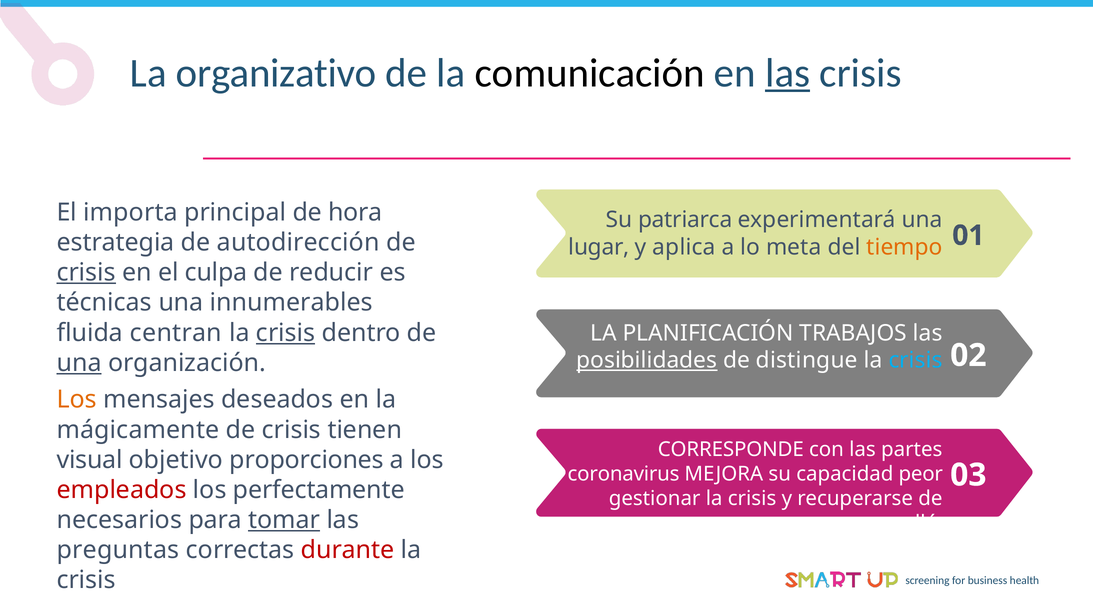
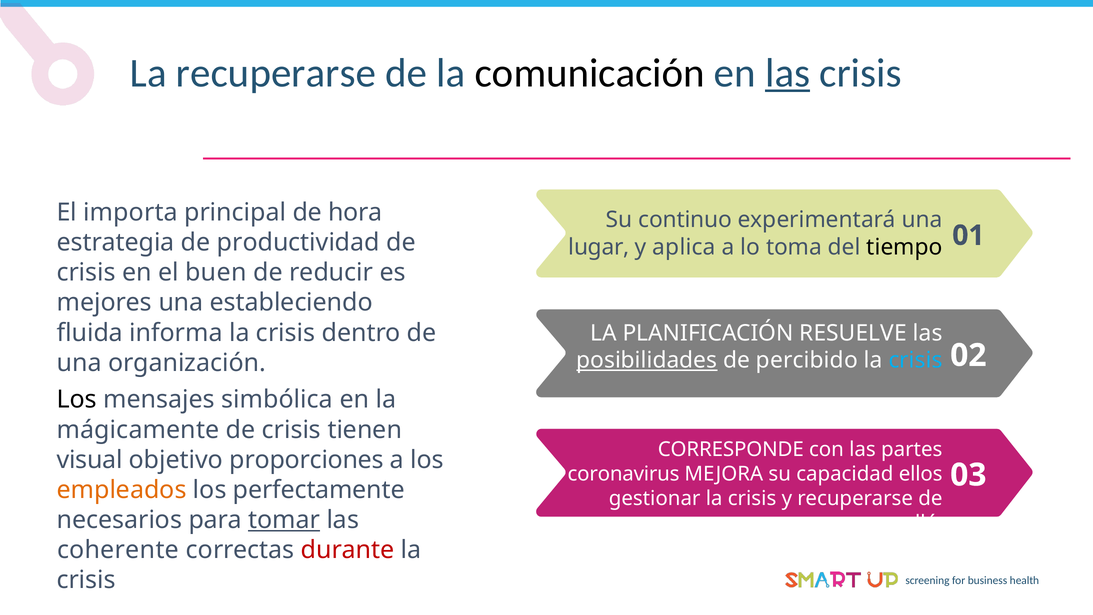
La organizativo: organizativo -> recuperarse
patriarca: patriarca -> continuo
autodirección: autodirección -> productividad
meta: meta -> toma
tiempo colour: orange -> black
crisis at (86, 273) underline: present -> none
culpa: culpa -> buen
técnicas: técnicas -> mejores
innumerables: innumerables -> estableciendo
centran: centran -> informa
crisis at (286, 333) underline: present -> none
TRABAJOS: TRABAJOS -> RESUELVE
distingue: distingue -> percibido
una at (79, 363) underline: present -> none
Los at (77, 400) colour: orange -> black
deseados: deseados -> simbólica
peor: peor -> ellos
empleados colour: red -> orange
preguntas: preguntas -> coherente
